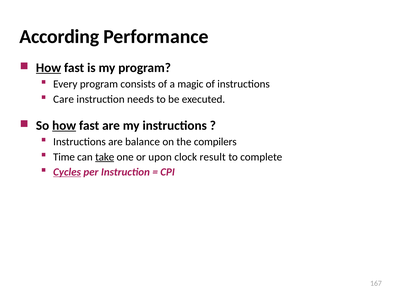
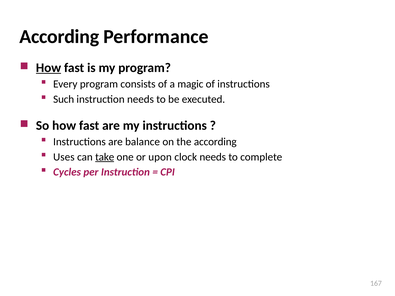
Care: Care -> Such
how at (64, 126) underline: present -> none
the compilers: compilers -> according
Time: Time -> Uses
clock result: result -> needs
Cycles underline: present -> none
